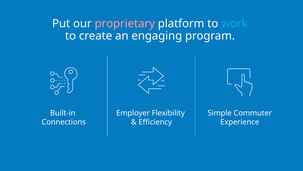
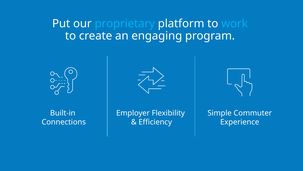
proprietary colour: pink -> light blue
